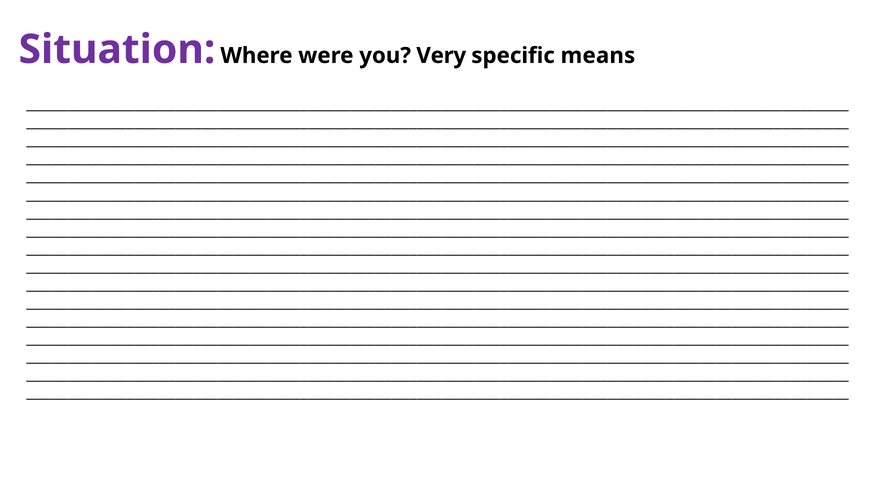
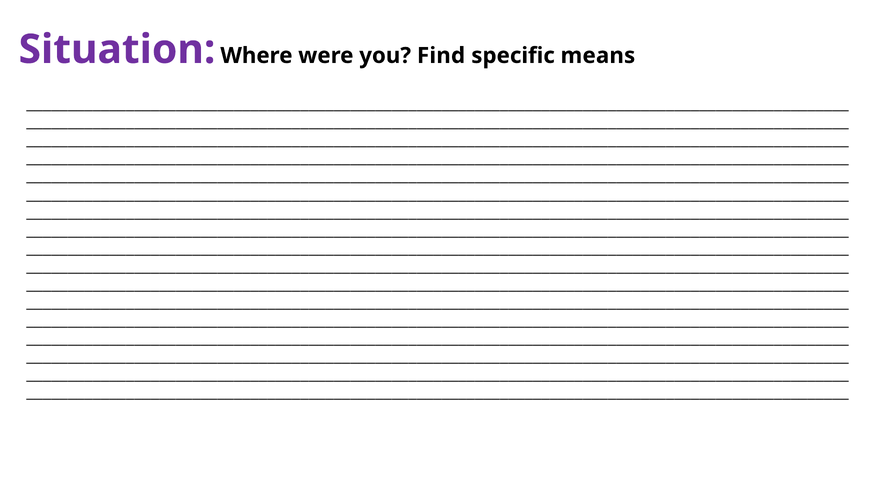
Very: Very -> Find
